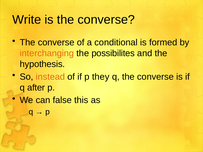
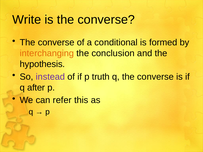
possibilites: possibilites -> conclusion
instead colour: orange -> purple
they: they -> truth
false: false -> refer
